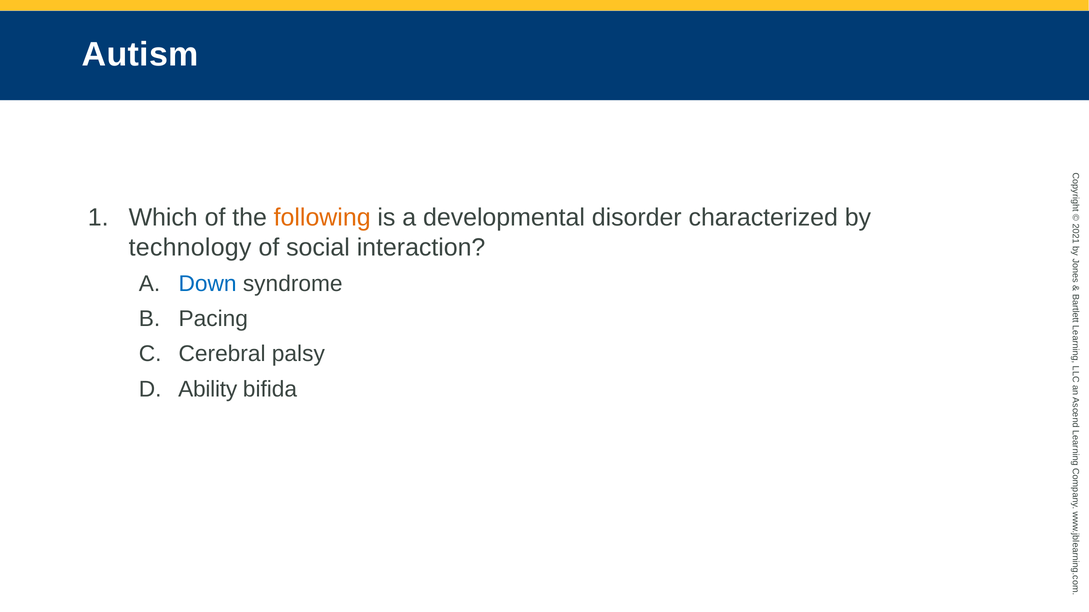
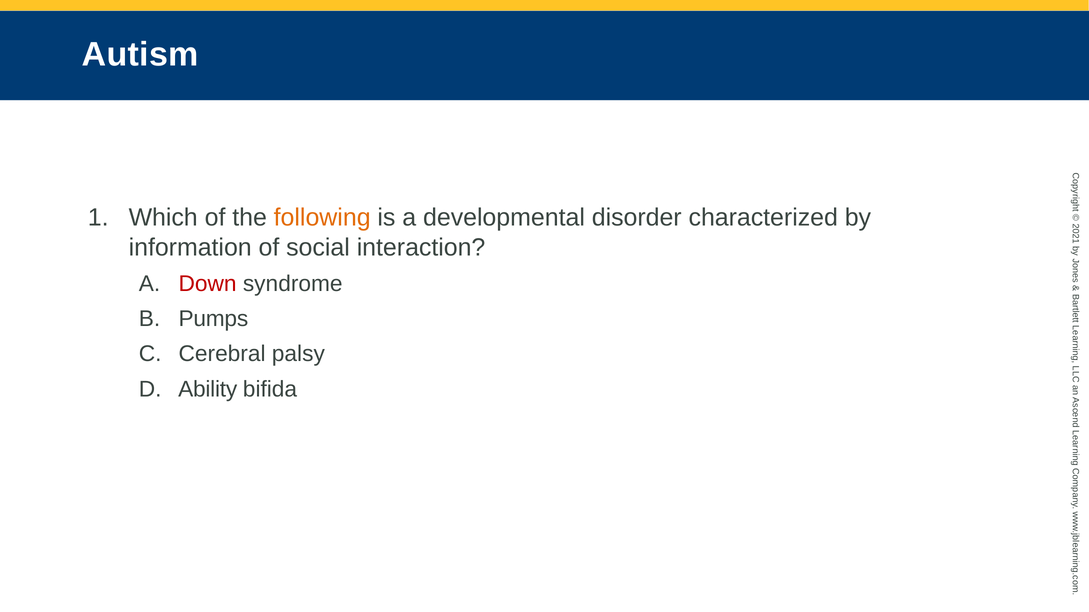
technology: technology -> information
Down colour: blue -> red
Pacing: Pacing -> Pumps
